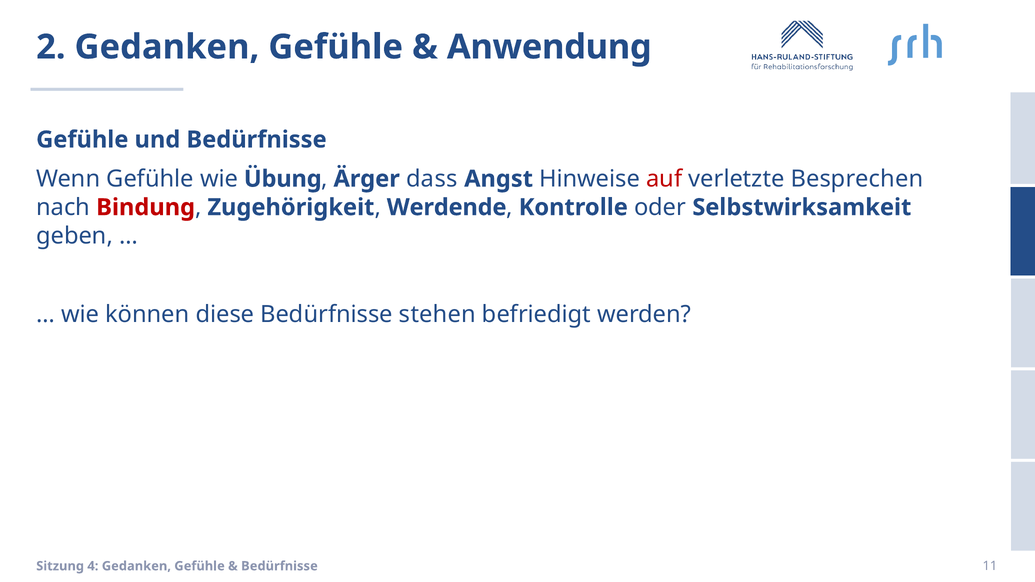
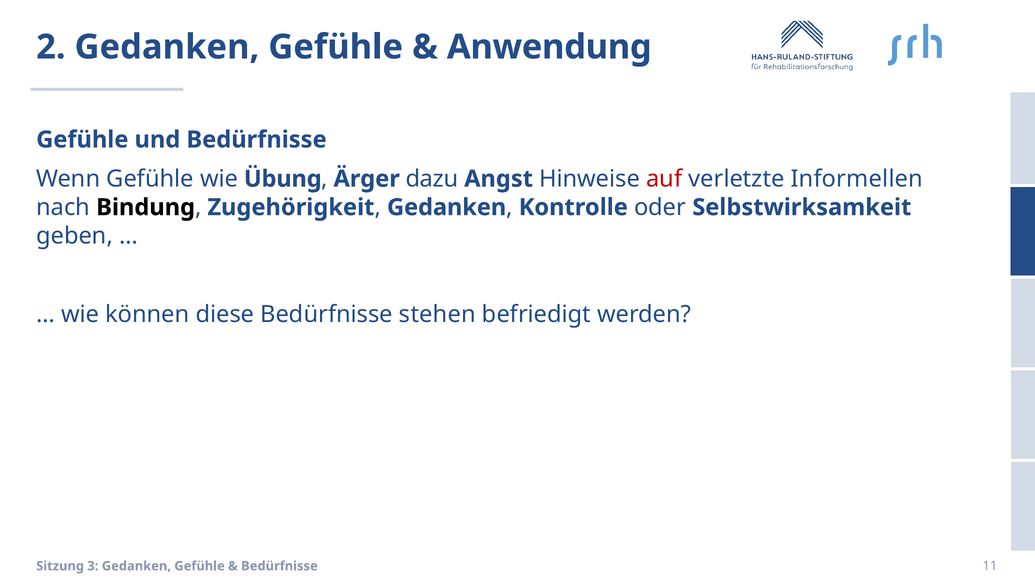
dass: dass -> dazu
Besprechen: Besprechen -> Informellen
Bindung colour: red -> black
Werdende at (447, 207): Werdende -> Gedanken
4: 4 -> 3
